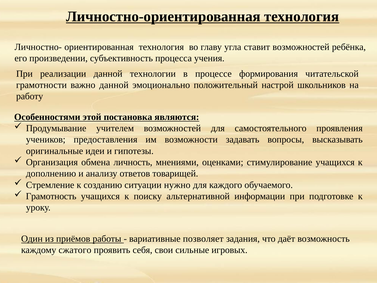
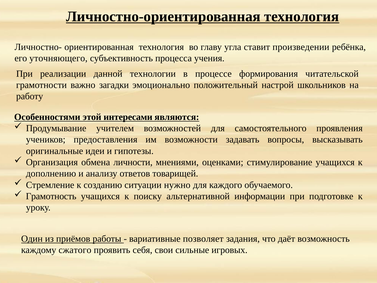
ставит возможностей: возможностей -> произведении
произведении: произведении -> уточняющего
важно данной: данной -> загадки
постановка: постановка -> интересами
личность: личность -> личности
